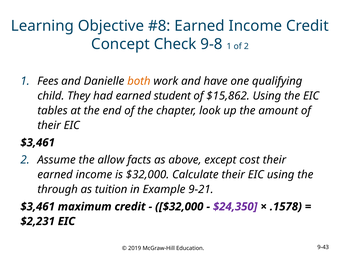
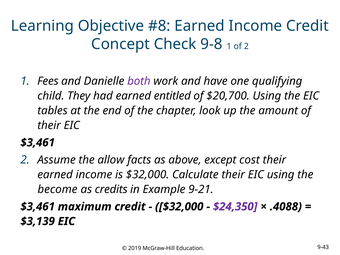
both colour: orange -> purple
student: student -> entitled
$15,862: $15,862 -> $20,700
through: through -> become
tuition: tuition -> credits
.1578: .1578 -> .4088
$2,231: $2,231 -> $3,139
